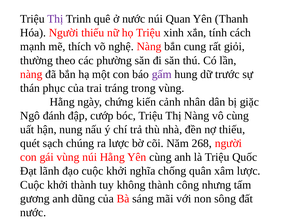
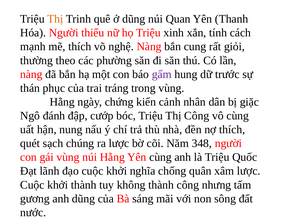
Thị at (55, 19) colour: purple -> orange
ở nước: nước -> dũng
Thị Nàng: Nàng -> Công
nợ thiếu: thiếu -> thích
268: 268 -> 348
